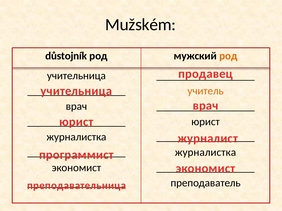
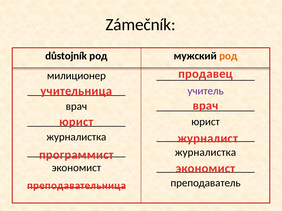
Mužském: Mužském -> Zámečník
учительница at (76, 76): учительница -> милиционер
учитель colour: orange -> purple
